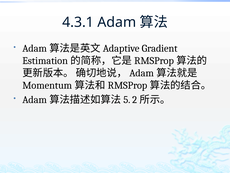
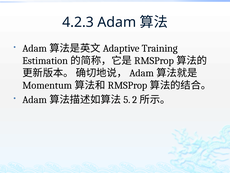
4.3.1: 4.3.1 -> 4.2.3
Gradient: Gradient -> Training
